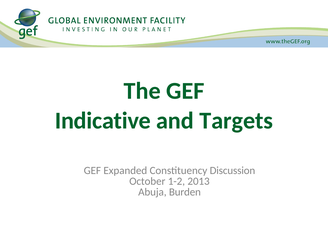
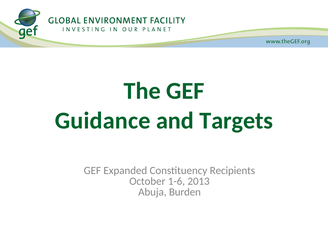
Indicative: Indicative -> Guidance
Discussion: Discussion -> Recipients
1-2: 1-2 -> 1-6
